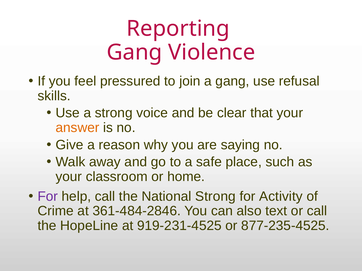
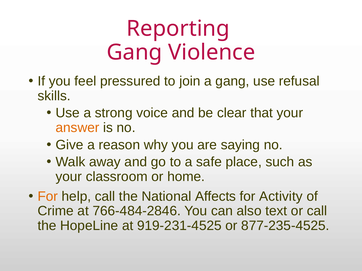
For at (48, 197) colour: purple -> orange
National Strong: Strong -> Affects
361-484-2846: 361-484-2846 -> 766-484-2846
